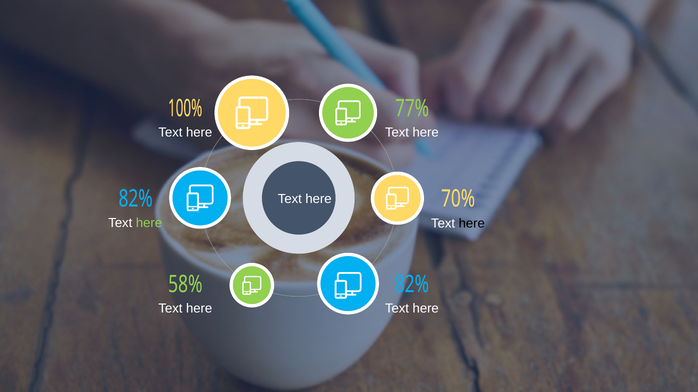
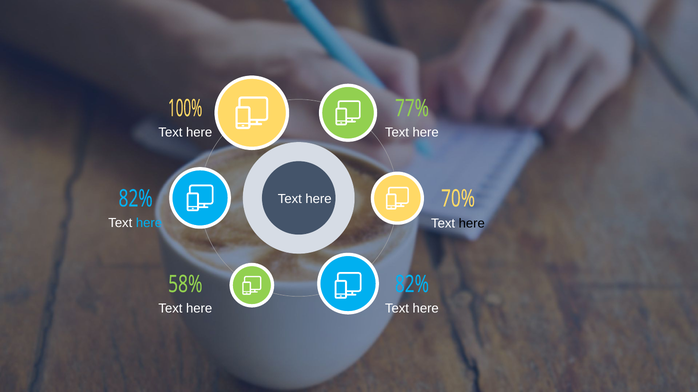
here at (149, 223) colour: light green -> light blue
